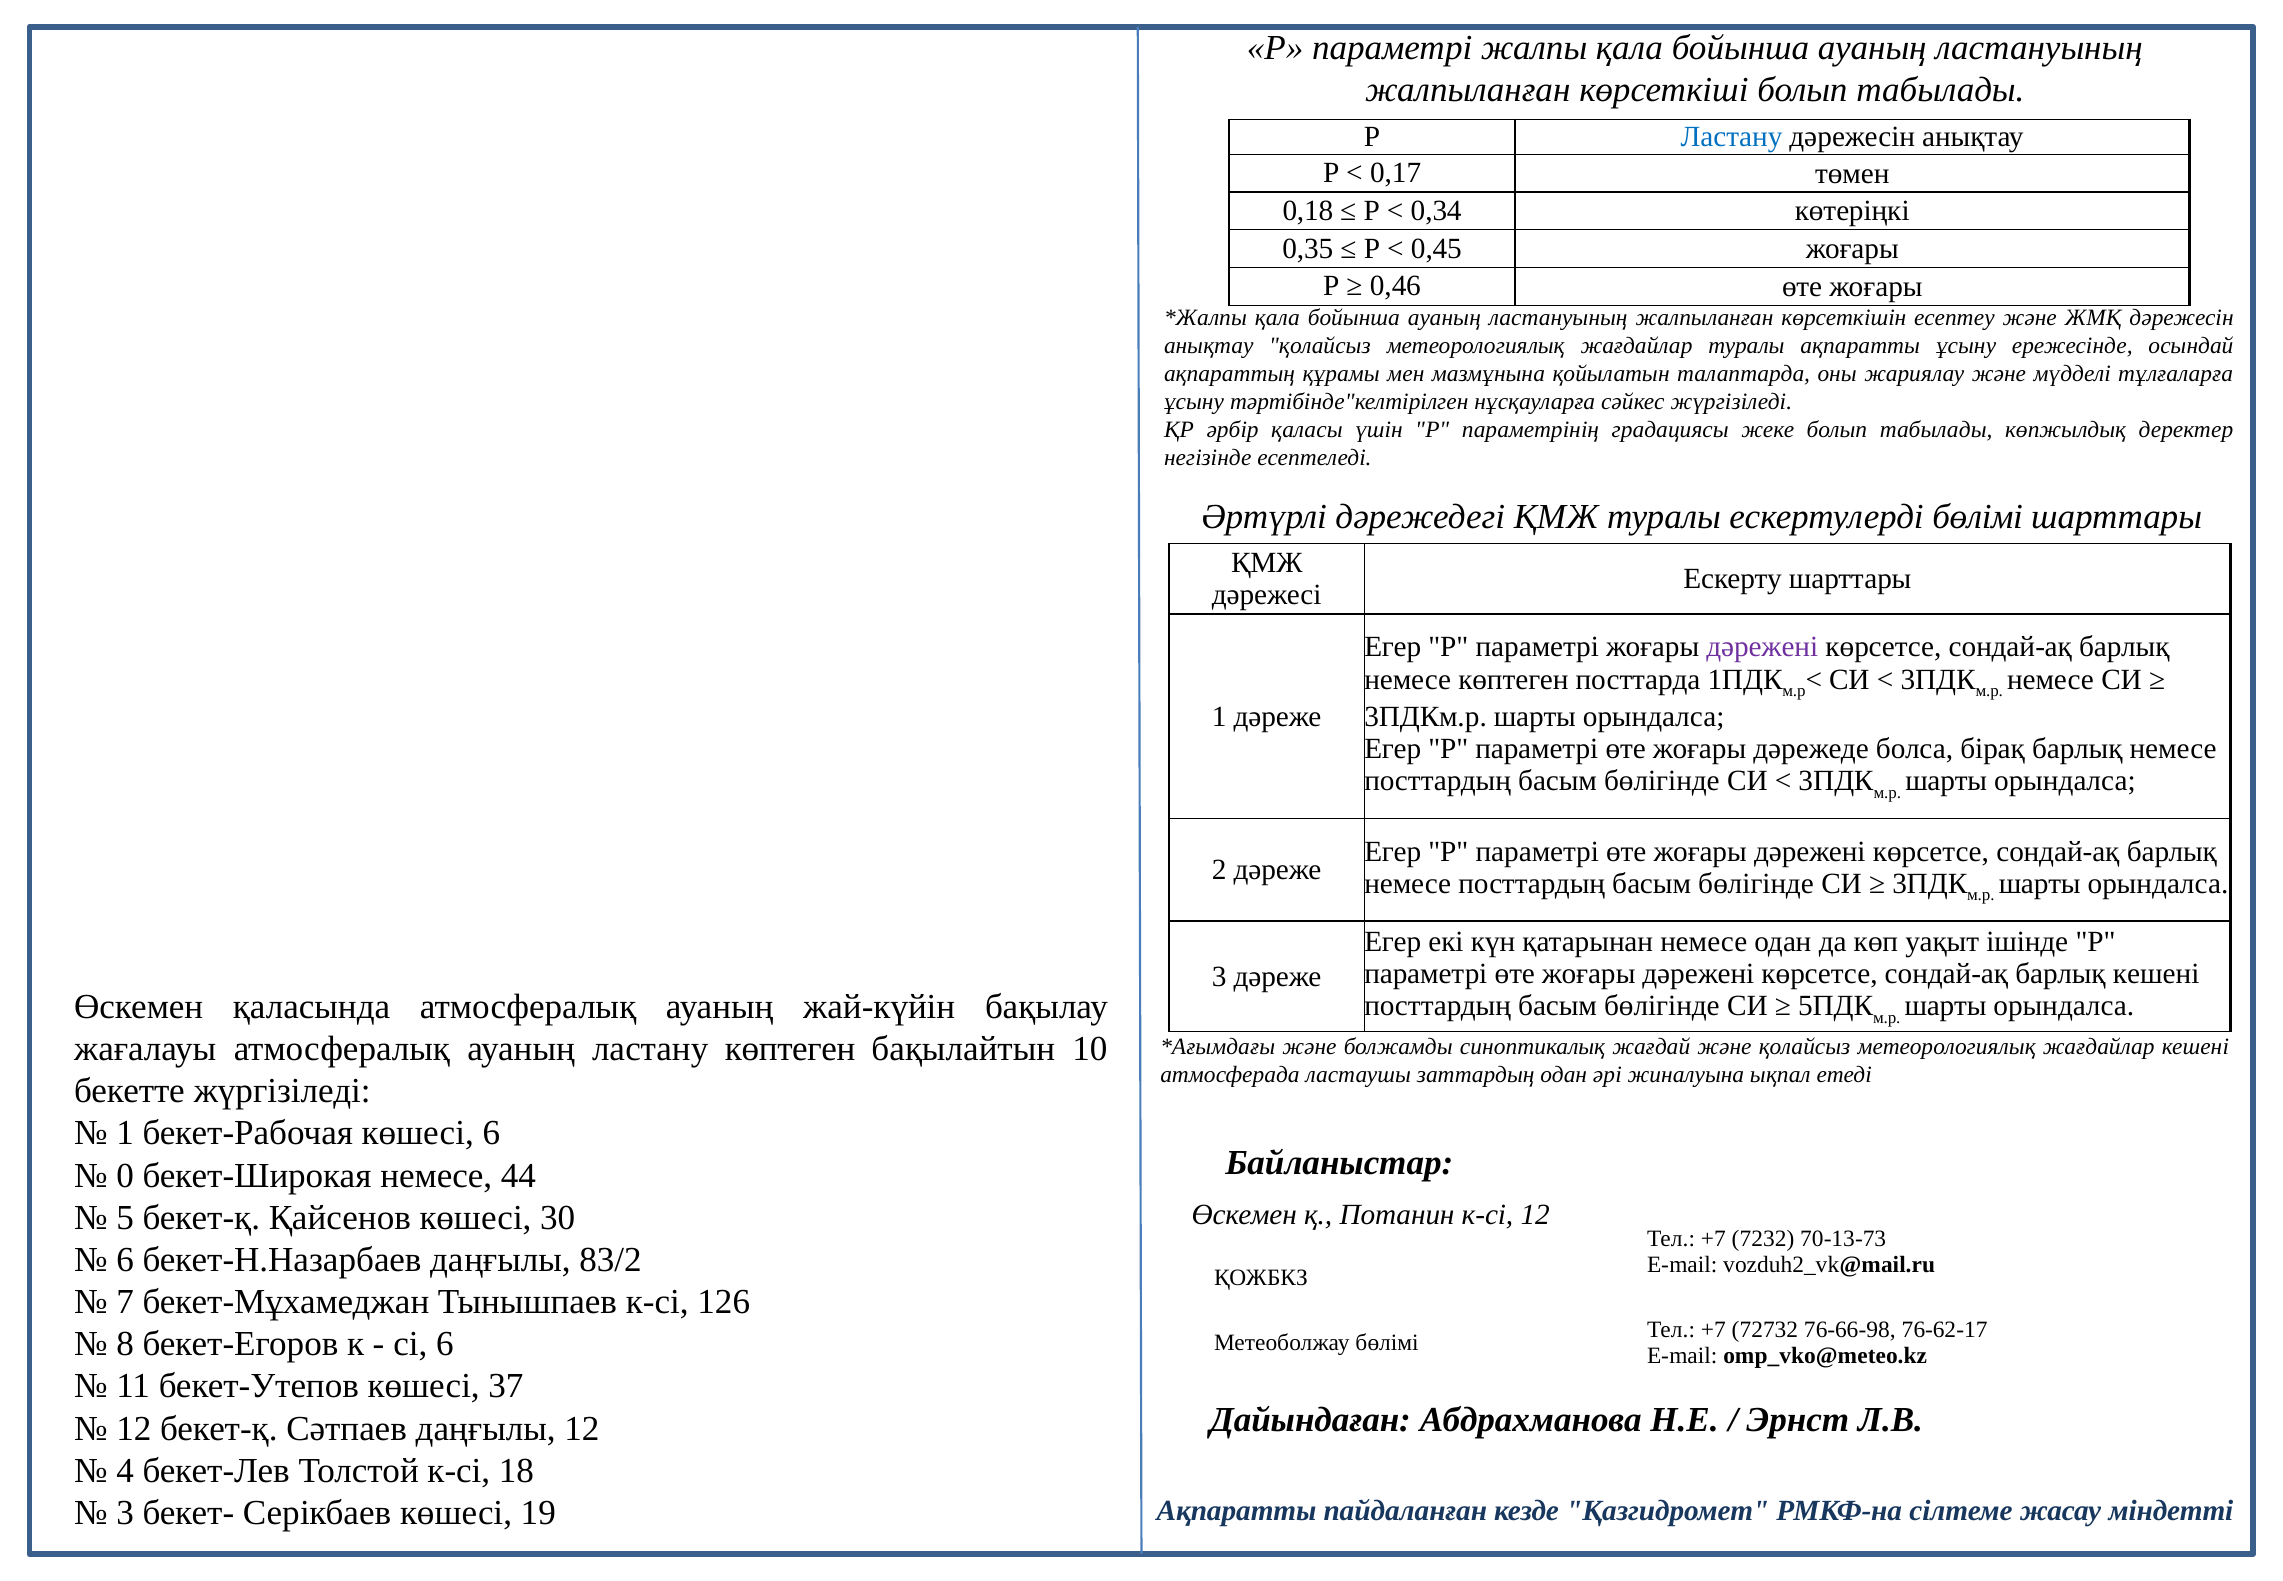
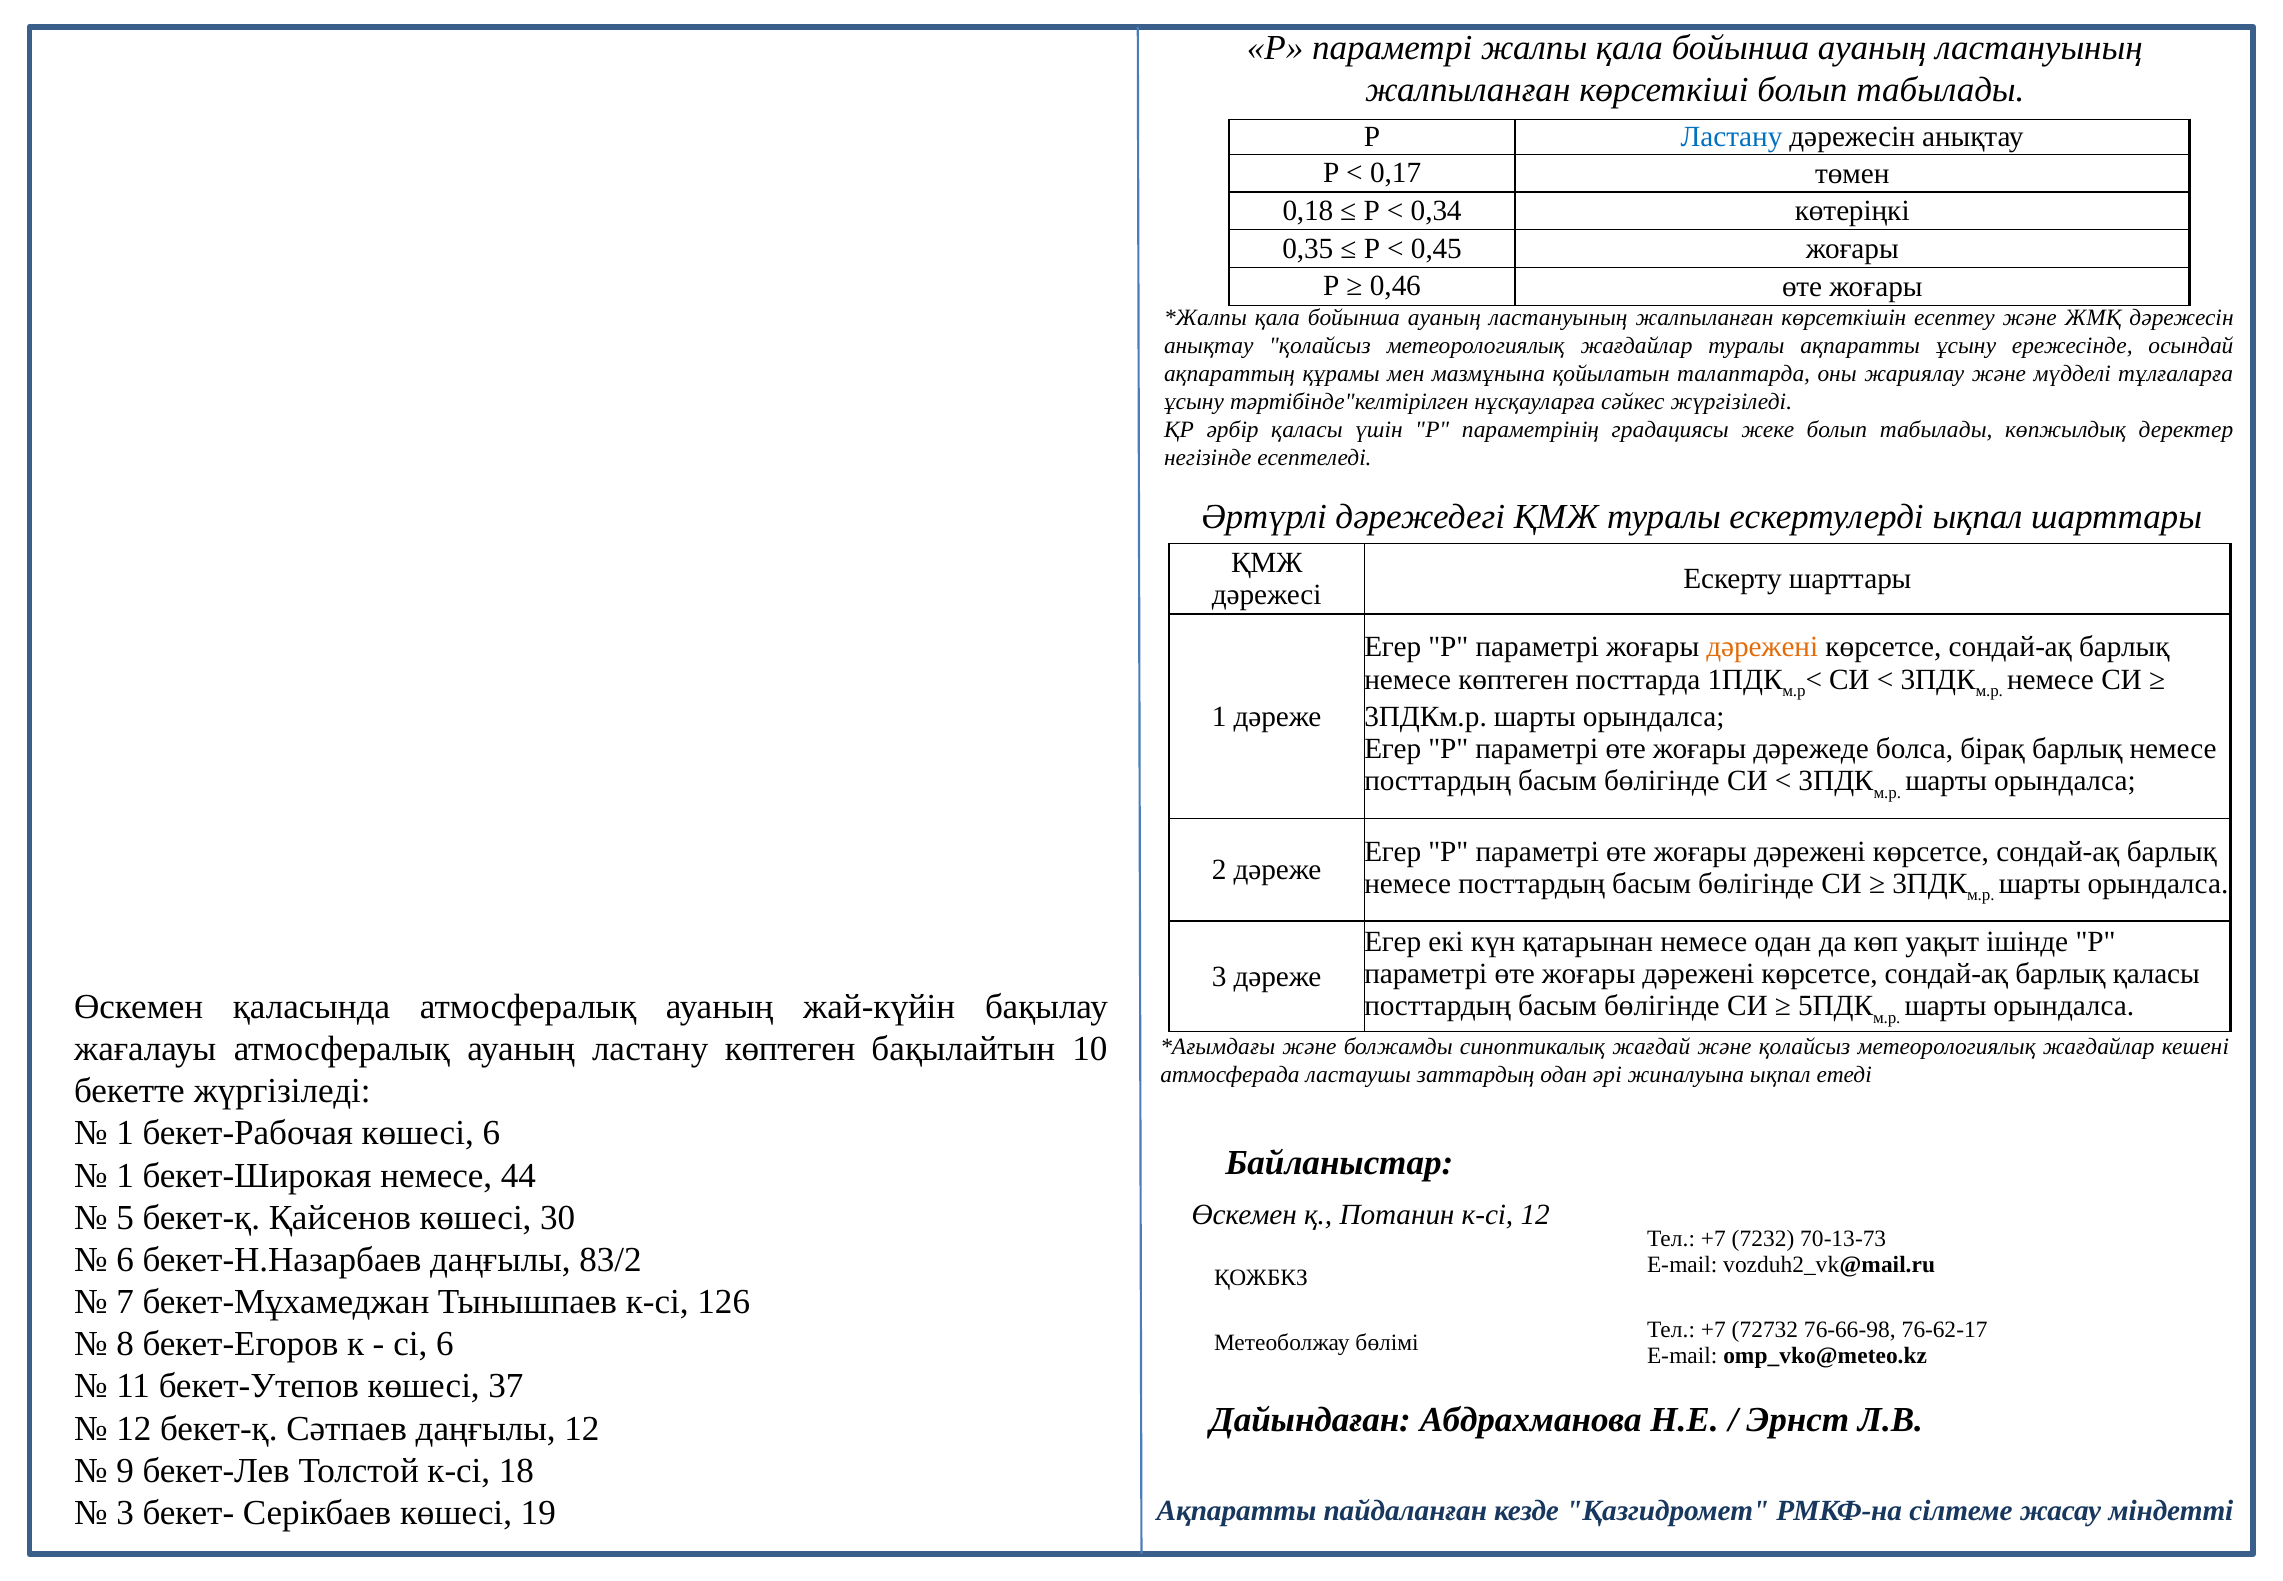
ескертулерді бөлімі: бөлімі -> ықпал
дәрежені at (1762, 647) colour: purple -> orange
барлық кешені: кешені -> қаласы
0 at (125, 1175): 0 -> 1
4: 4 -> 9
